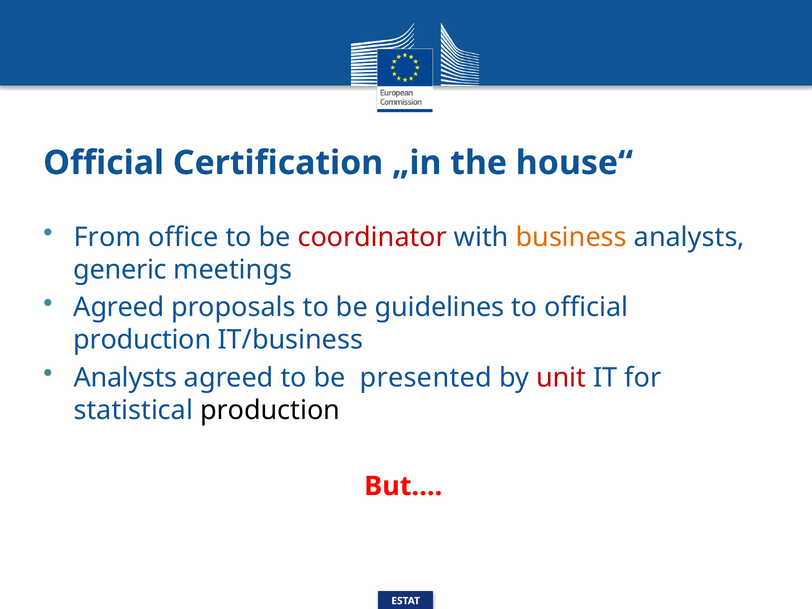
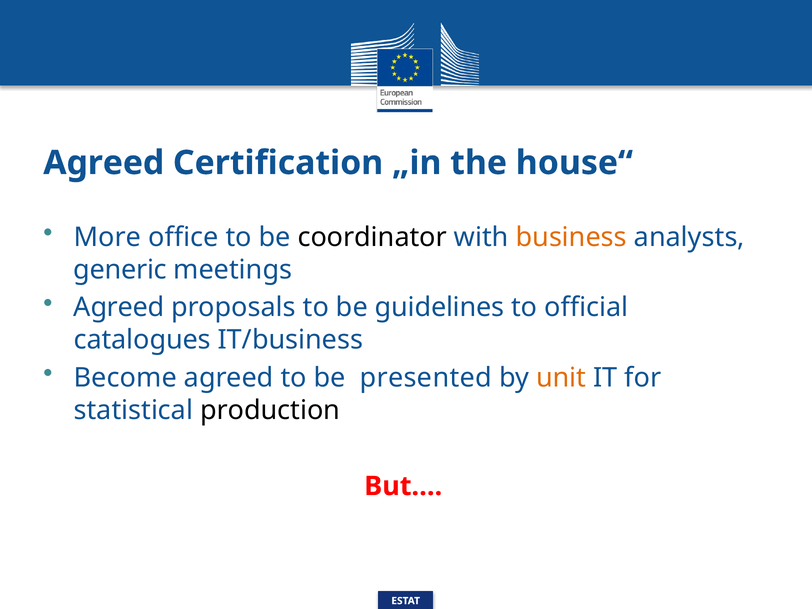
Official at (104, 163): Official -> Agreed
From: From -> More
coordinator colour: red -> black
production at (142, 340): production -> catalogues
Analysts at (125, 378): Analysts -> Become
unit colour: red -> orange
